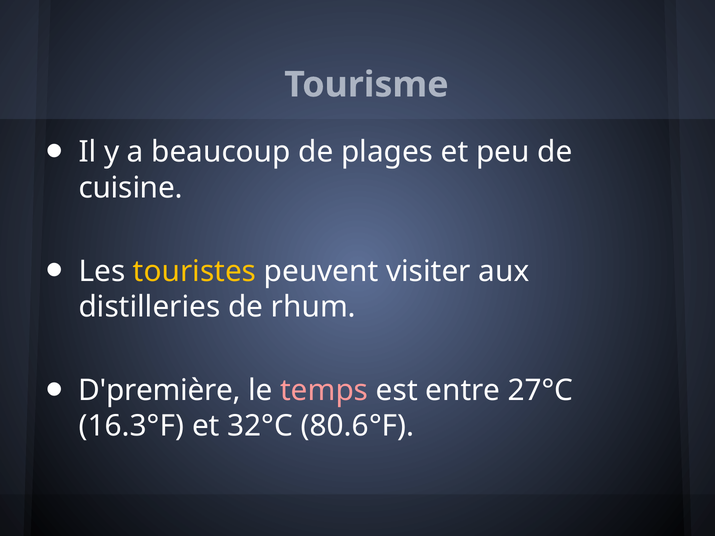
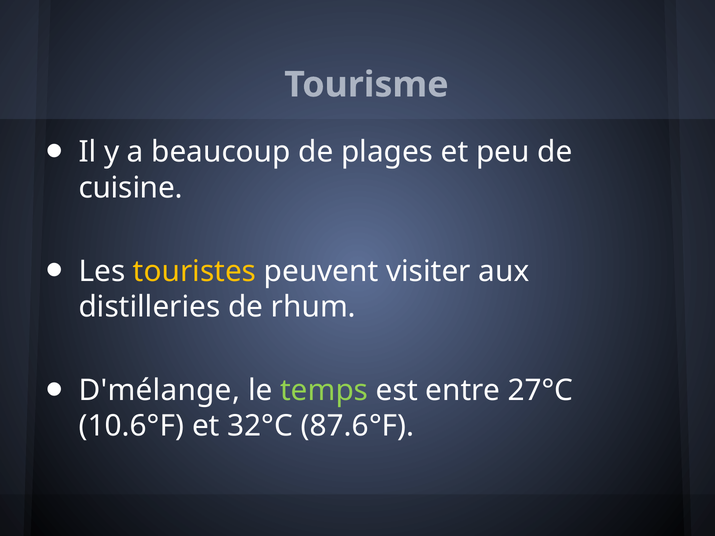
D'première: D'première -> D'mélange
temps colour: pink -> light green
16.3°F: 16.3°F -> 10.6°F
80.6°F: 80.6°F -> 87.6°F
